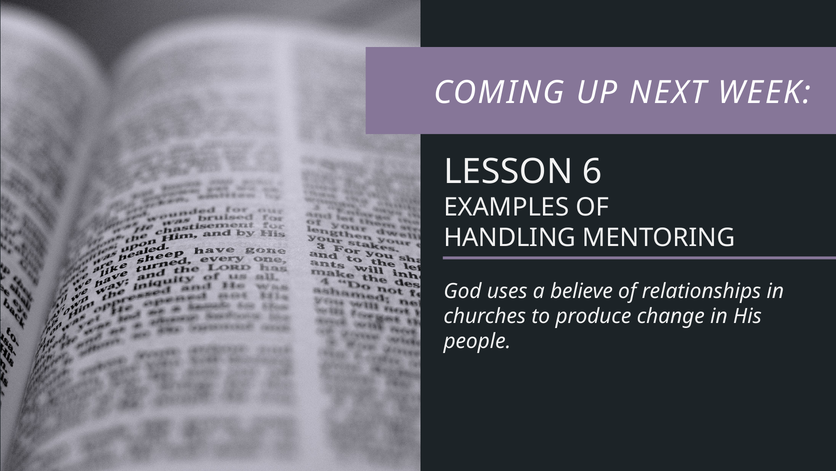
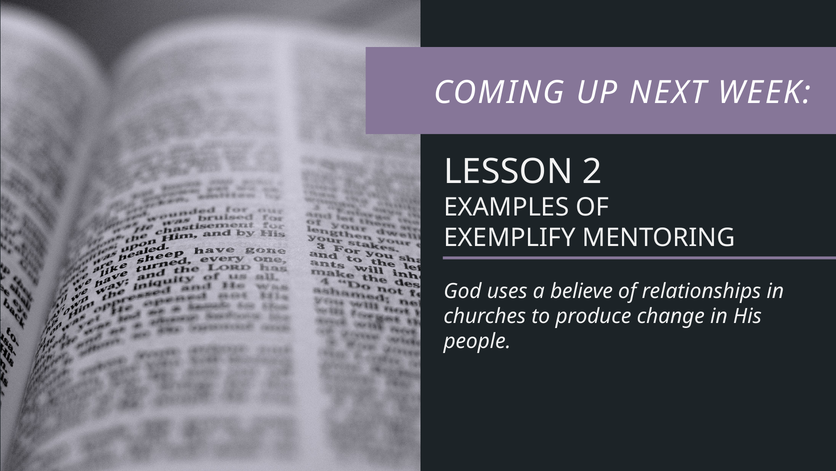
6: 6 -> 2
HANDLING: HANDLING -> EXEMPLIFY
